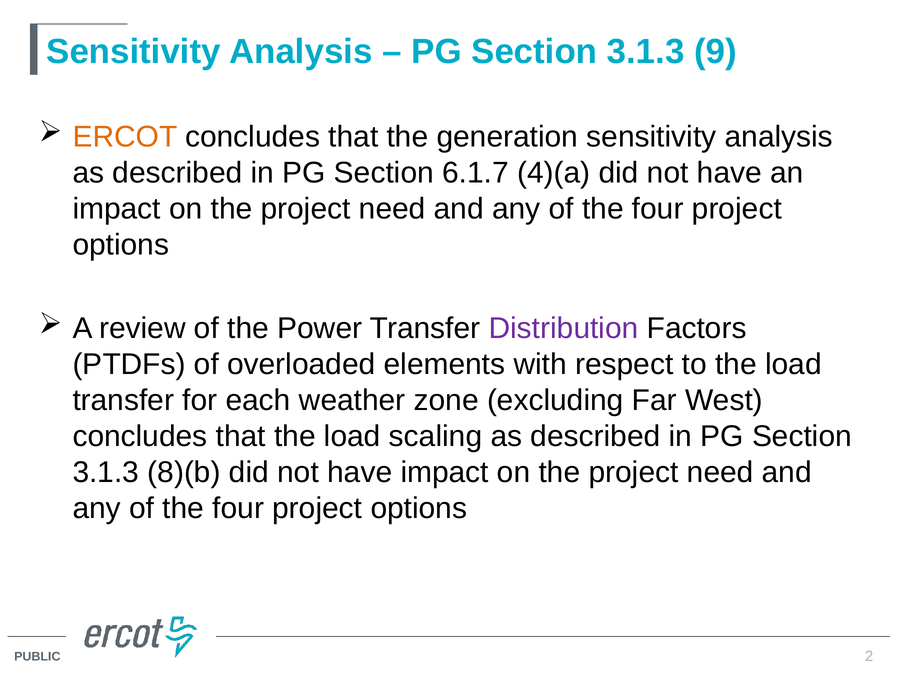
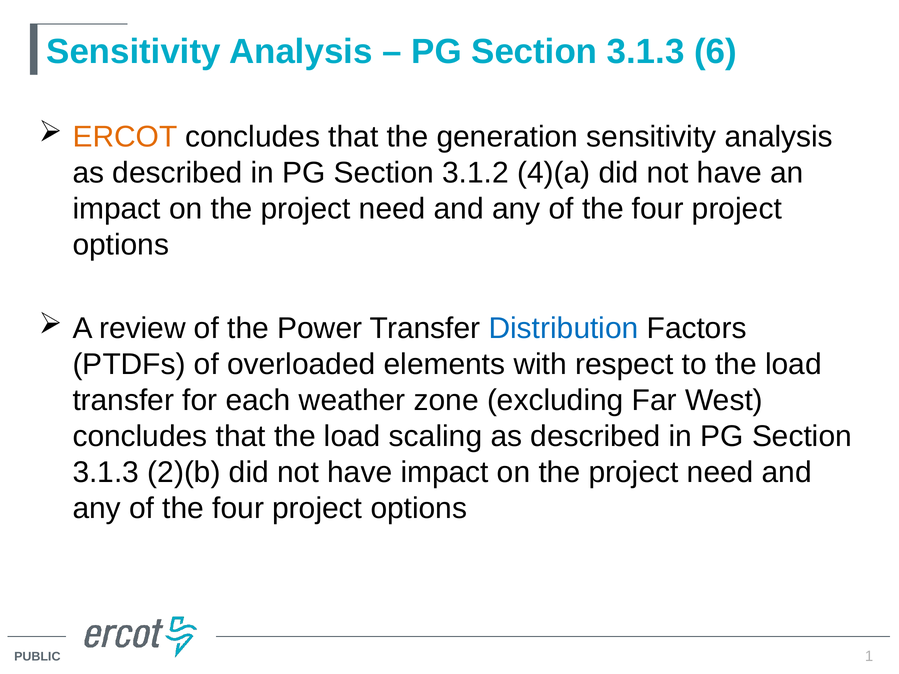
9: 9 -> 6
6.1.7: 6.1.7 -> 3.1.2
Distribution colour: purple -> blue
8)(b: 8)(b -> 2)(b
2: 2 -> 1
